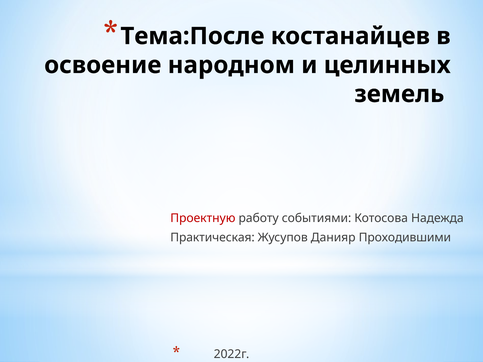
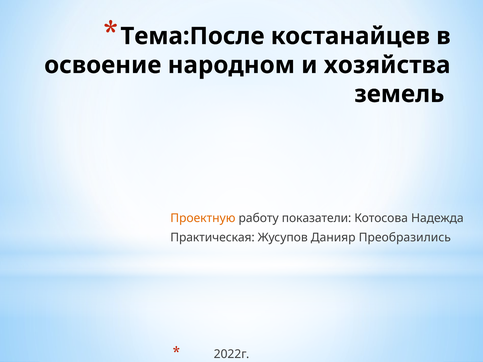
целинных: целинных -> хозяйства
Проектную colour: red -> orange
событиями: событиями -> показатели
Проходившими: Проходившими -> Преобразились
